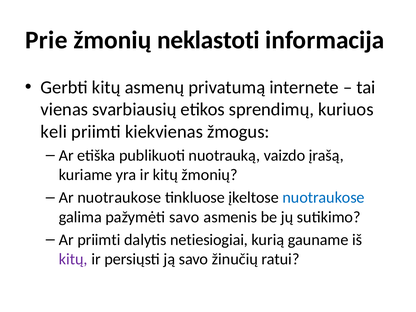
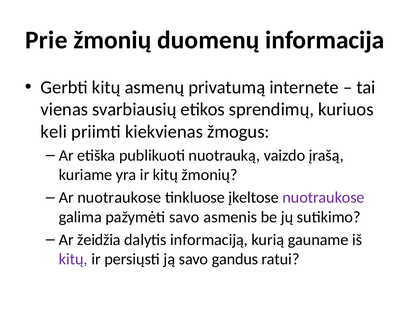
neklastoti: neklastoti -> duomenų
nuotraukose at (324, 198) colour: blue -> purple
Ar priimti: priimti -> žeidžia
netiesiogiai: netiesiogiai -> informaciją
žinučių: žinučių -> gandus
